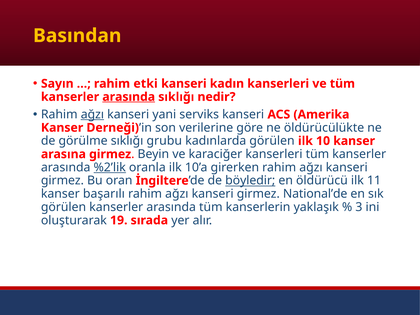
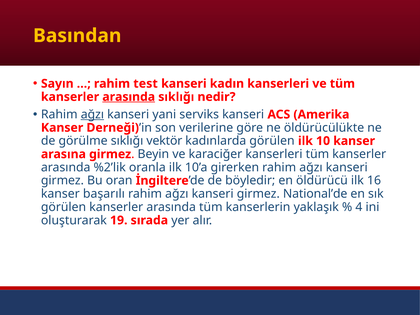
etki: etki -> test
grubu: grubu -> vektör
%2’lik underline: present -> none
böyledir underline: present -> none
11: 11 -> 16
3: 3 -> 4
